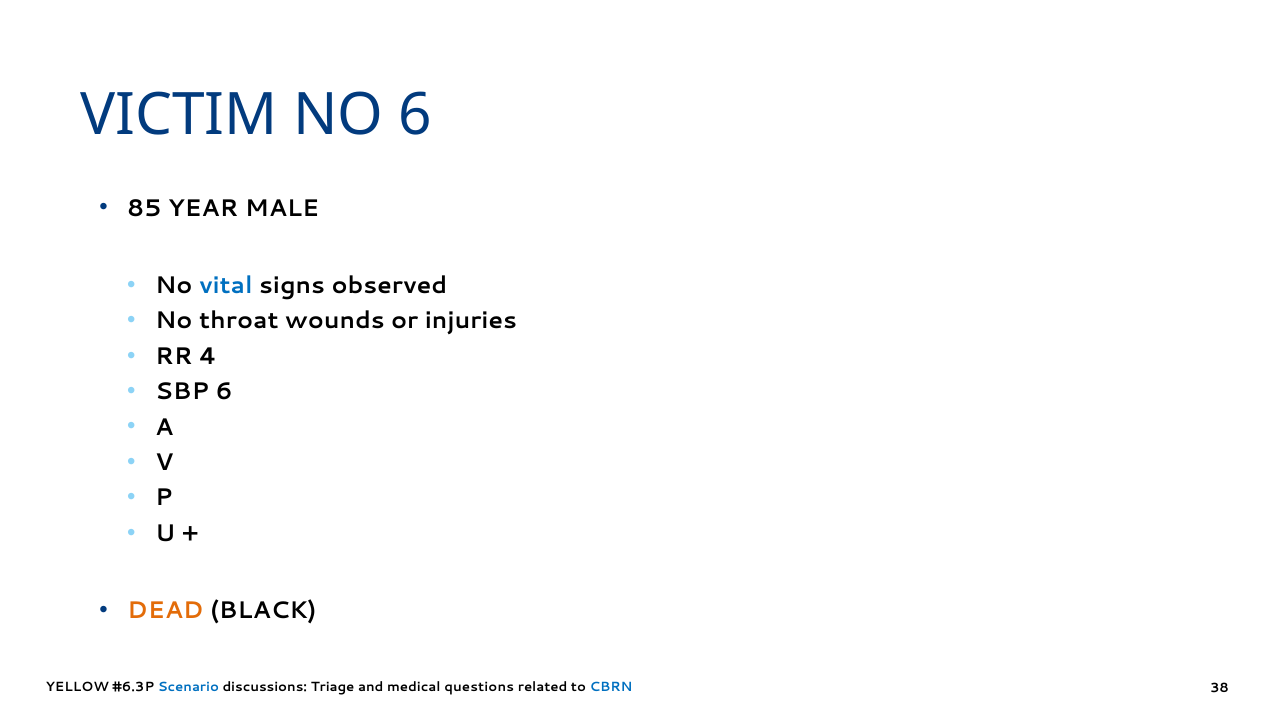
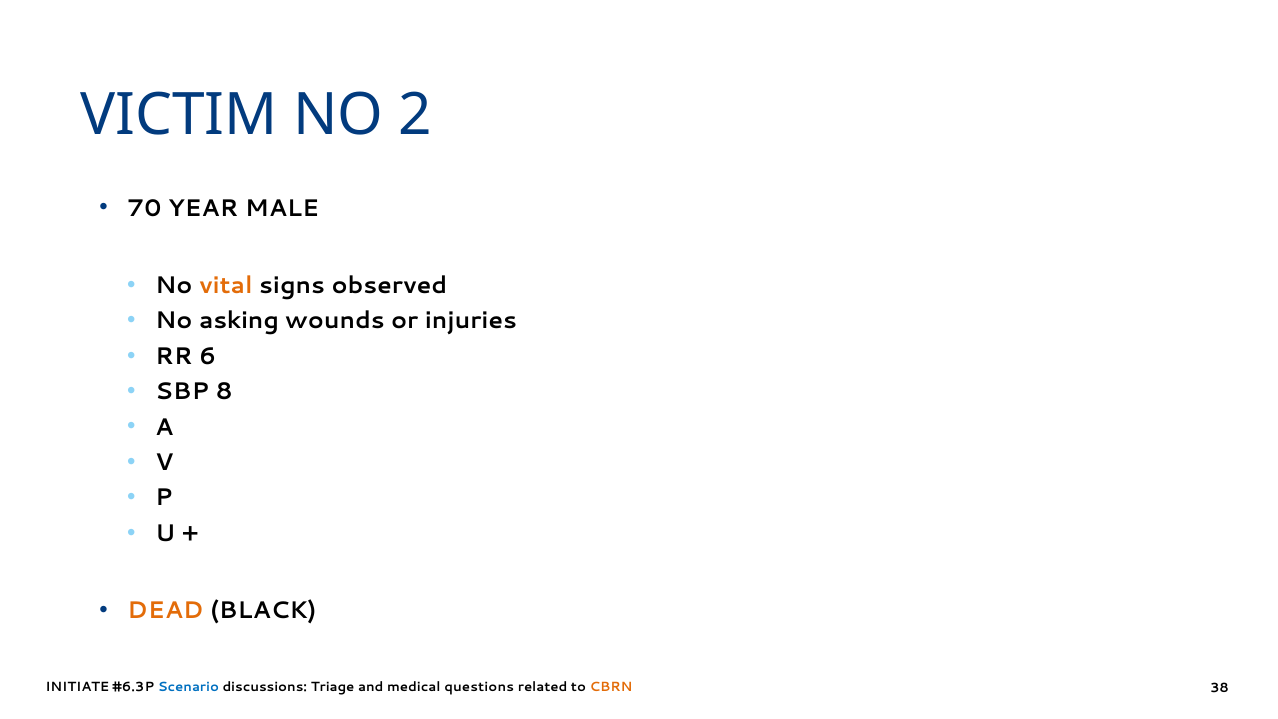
NO 6: 6 -> 2
85: 85 -> 70
vital colour: blue -> orange
throat: throat -> asking
4: 4 -> 6
SBP 6: 6 -> 8
YELLOW: YELLOW -> INITIATE
CBRN colour: blue -> orange
